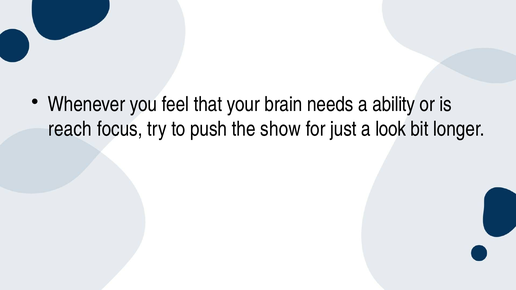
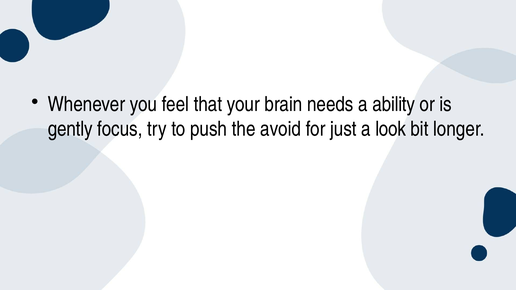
reach: reach -> gently
show: show -> avoid
